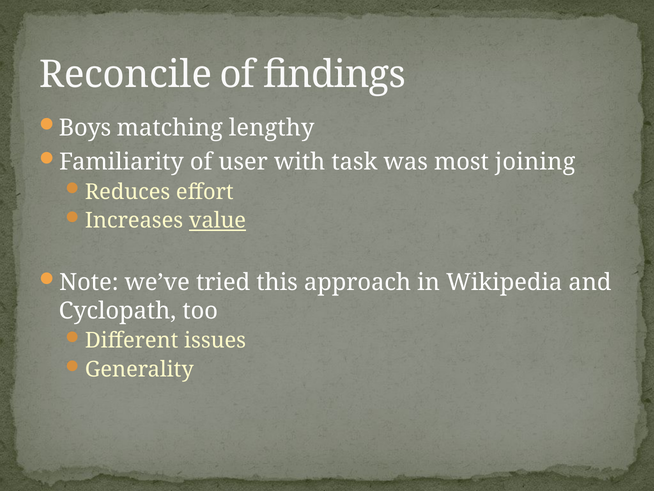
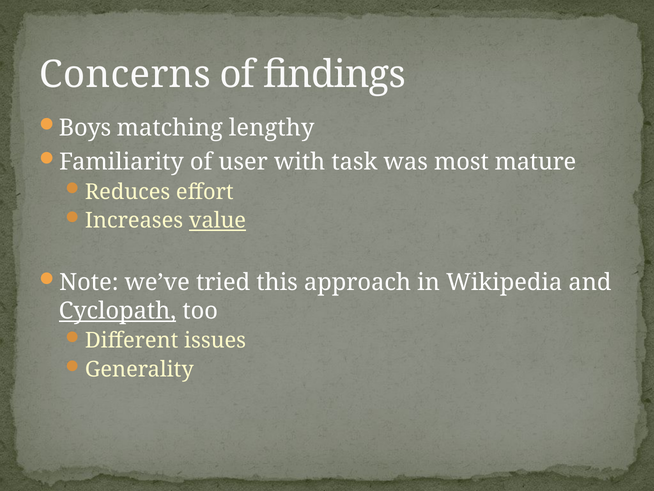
Reconcile: Reconcile -> Concerns
joining: joining -> mature
Cyclopath underline: none -> present
